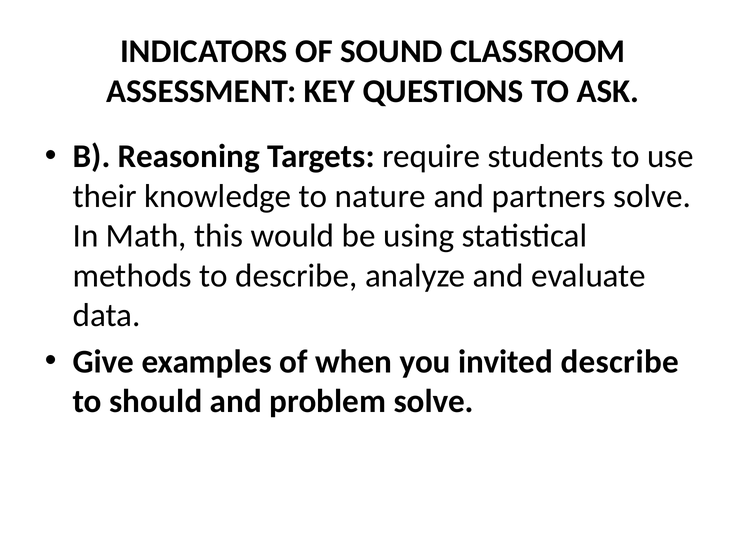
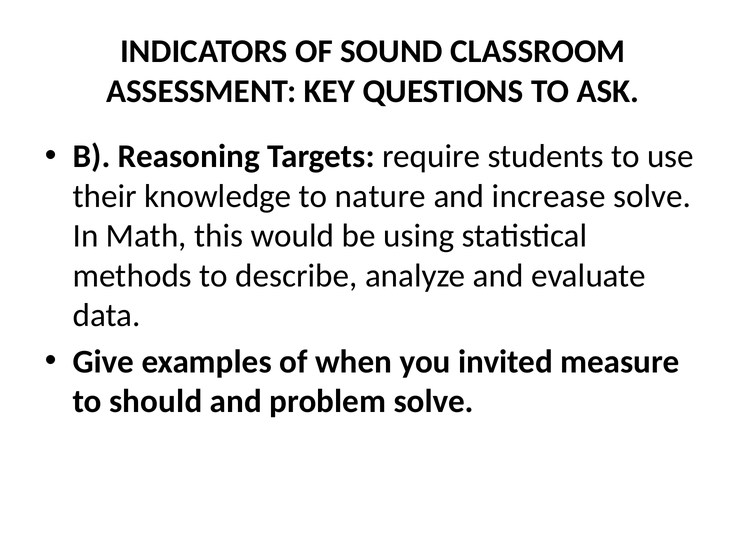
partners: partners -> increase
invited describe: describe -> measure
